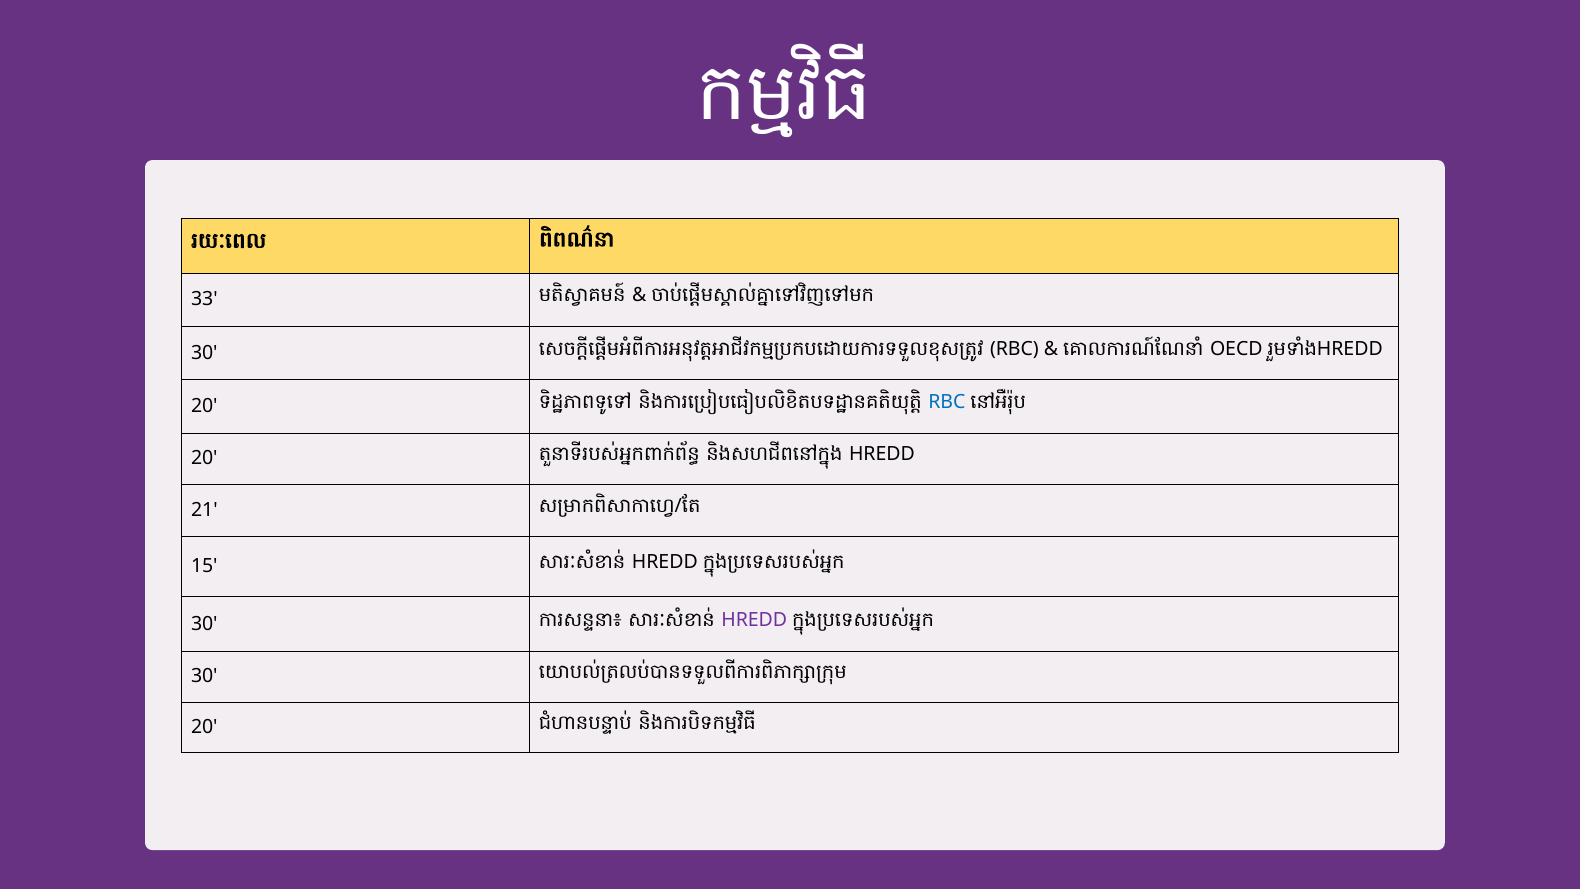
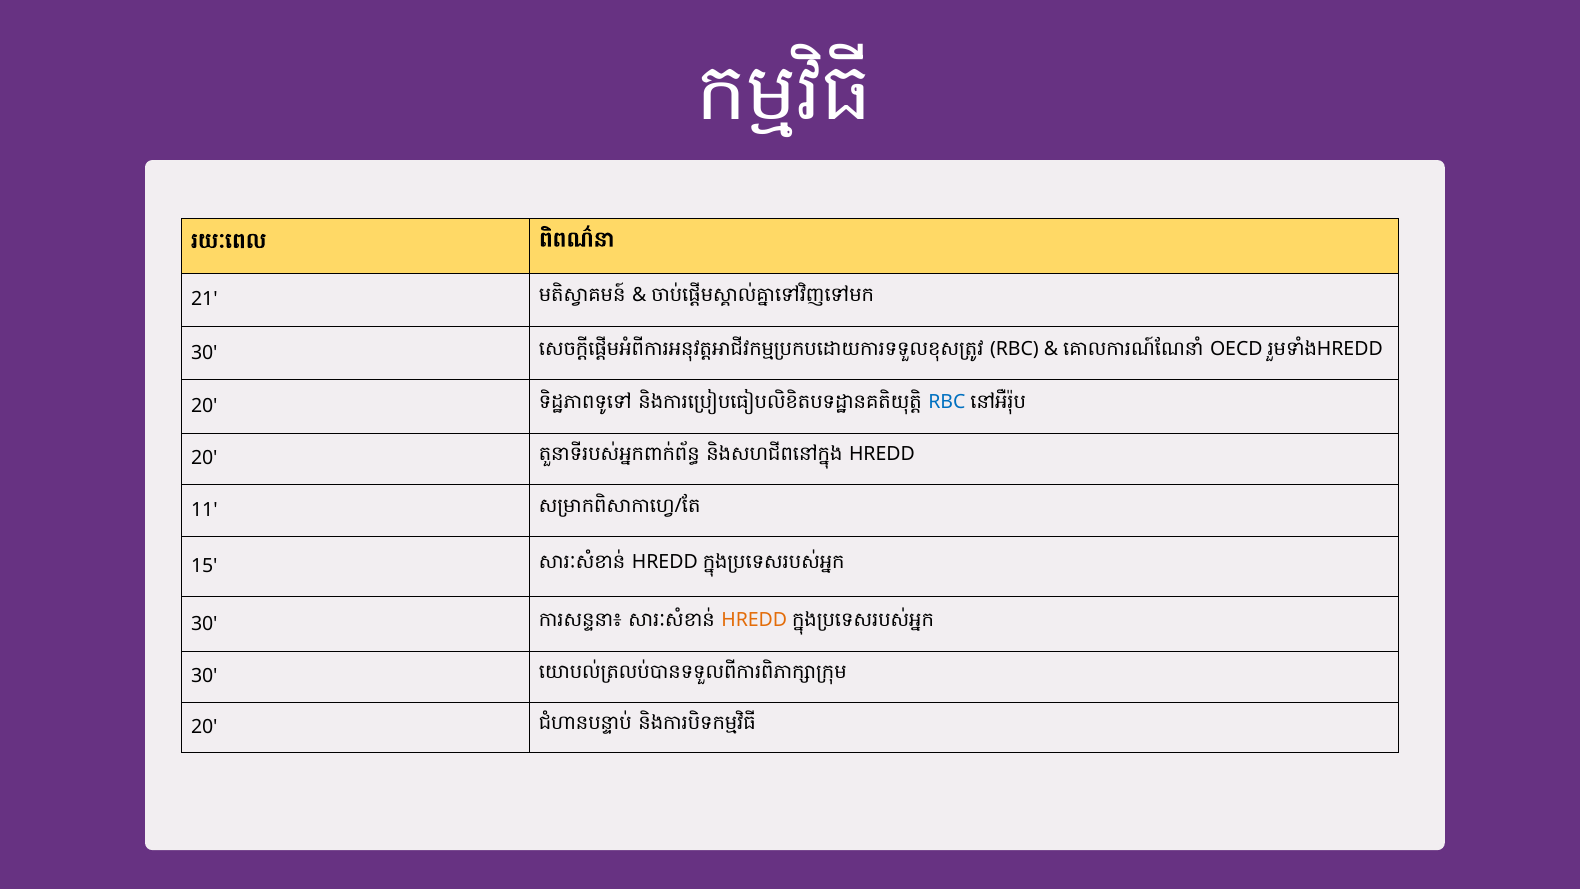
33: 33 -> 21
21: 21 -> 11
HREDD at (754, 620) colour: purple -> orange
